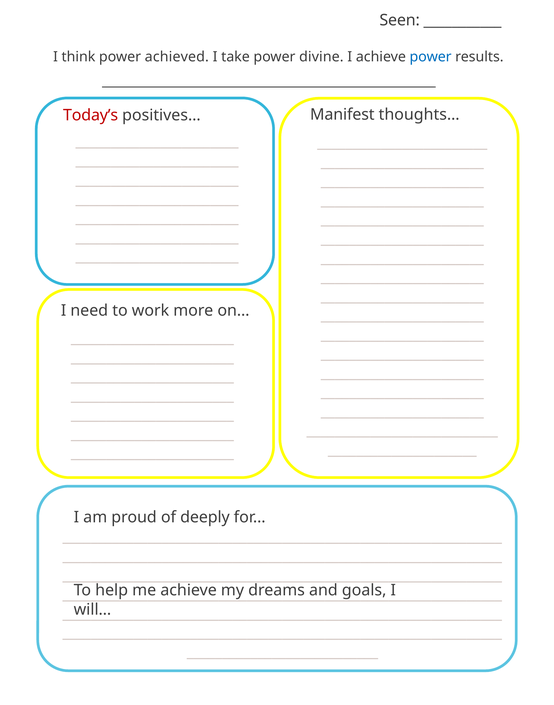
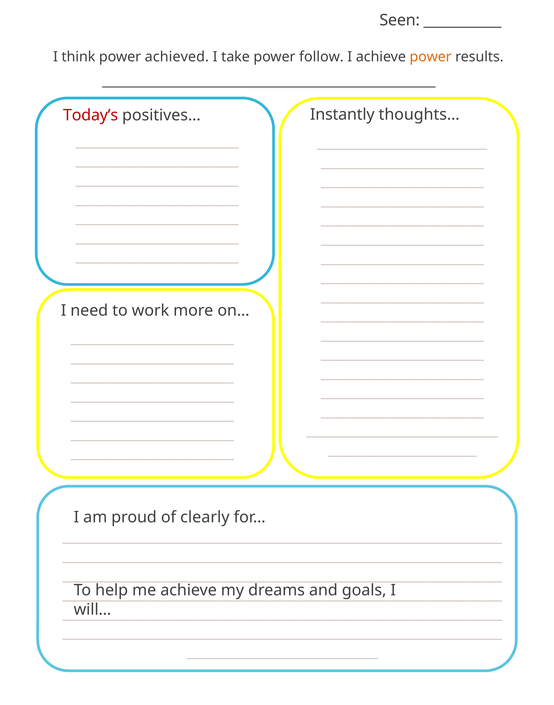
divine: divine -> follow
power at (431, 57) colour: blue -> orange
Manifest: Manifest -> Instantly
deeply: deeply -> clearly
